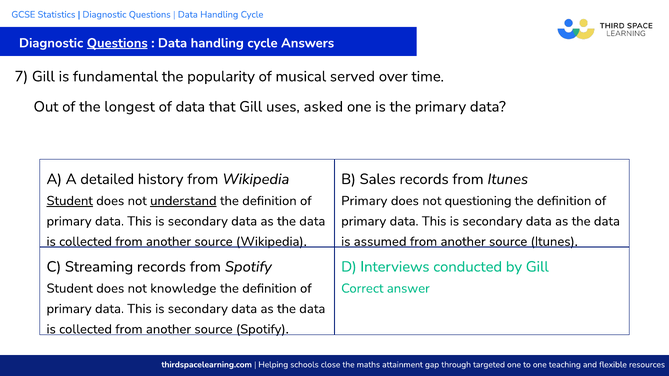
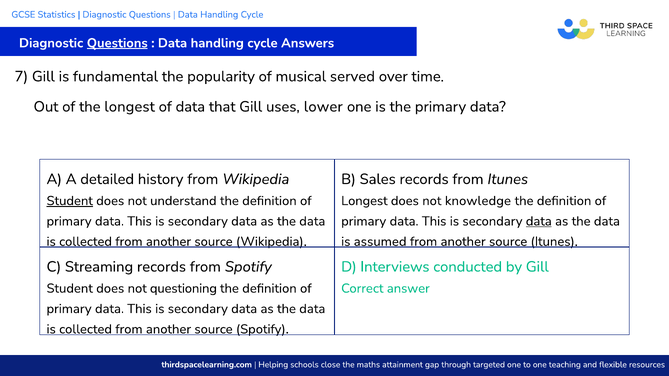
asked: asked -> lower
understand underline: present -> none
Primary at (364, 201): Primary -> Longest
questioning: questioning -> knowledge
data at (539, 221) underline: none -> present
knowledge: knowledge -> questioning
